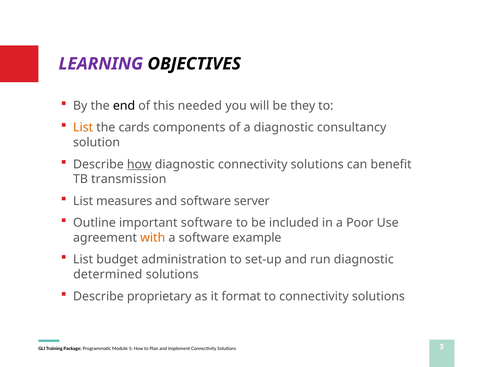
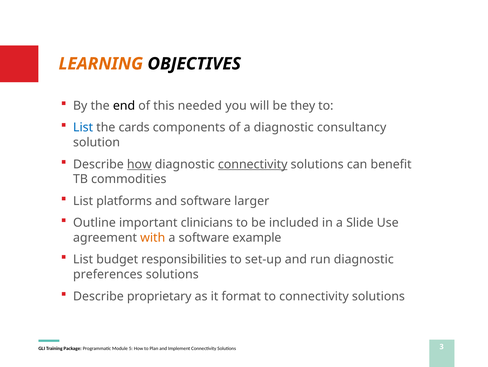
LEARNING colour: purple -> orange
List at (83, 128) colour: orange -> blue
connectivity at (253, 164) underline: none -> present
transmission: transmission -> commodities
measures: measures -> platforms
server: server -> larger
important software: software -> clinicians
Poor: Poor -> Slide
administration: administration -> responsibilities
determined: determined -> preferences
